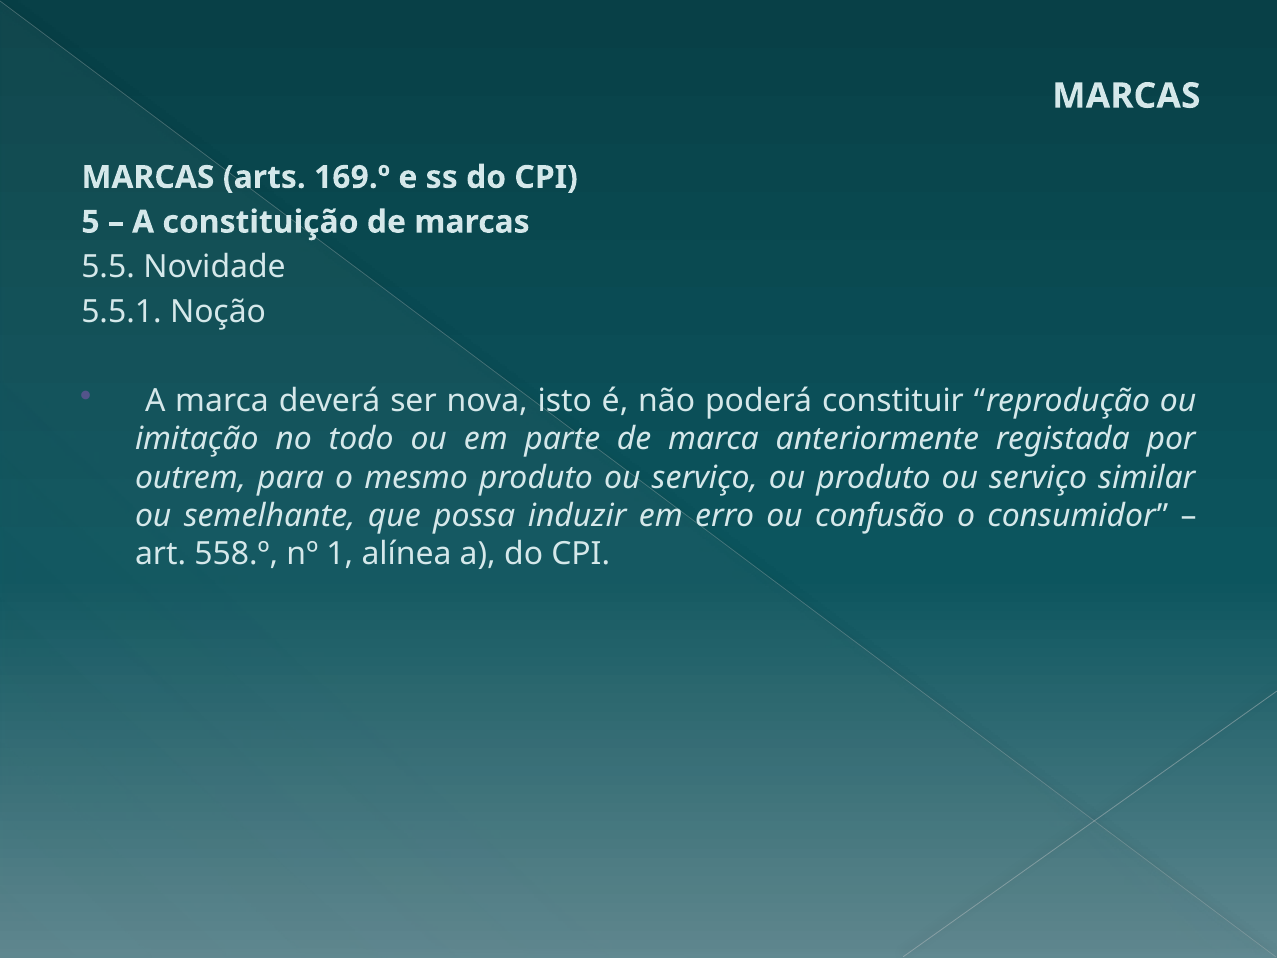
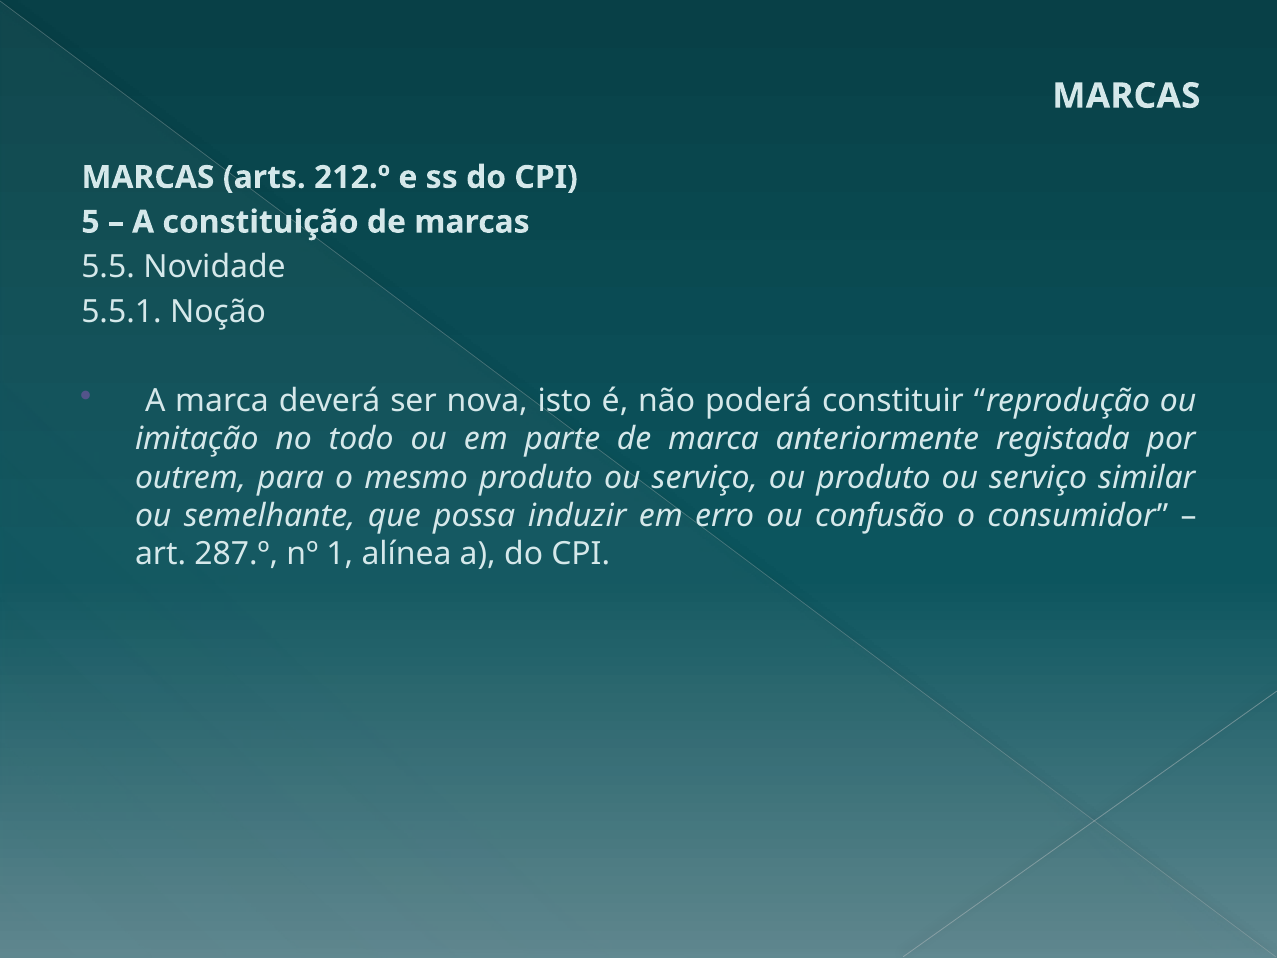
169.º: 169.º -> 212.º
558.º: 558.º -> 287.º
